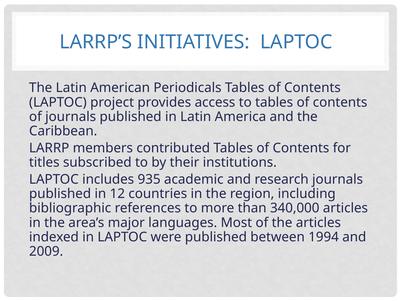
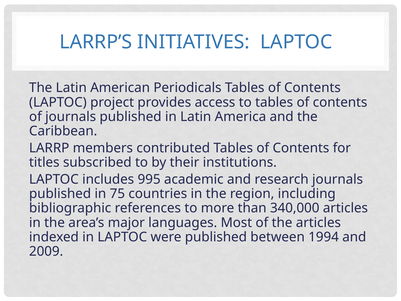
935: 935 -> 995
12: 12 -> 75
